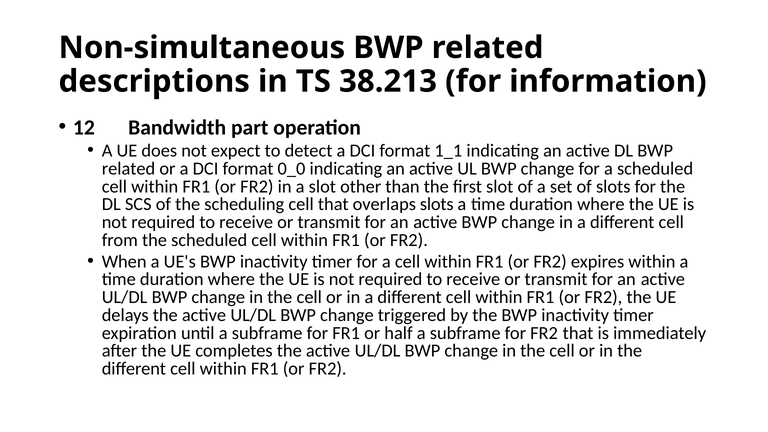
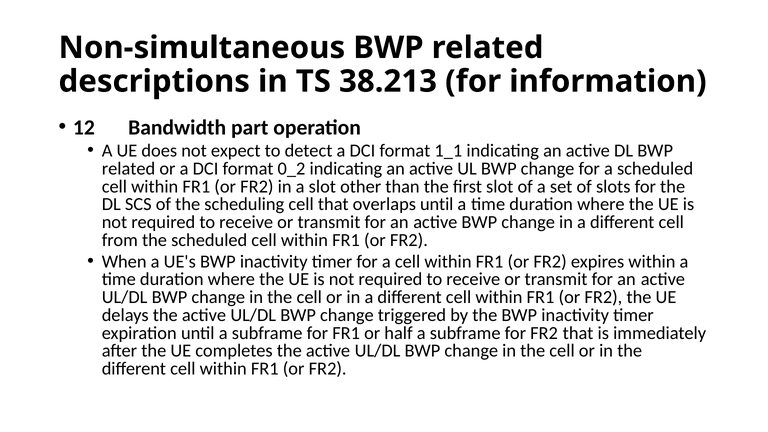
0_0: 0_0 -> 0_2
overlaps slots: slots -> until
